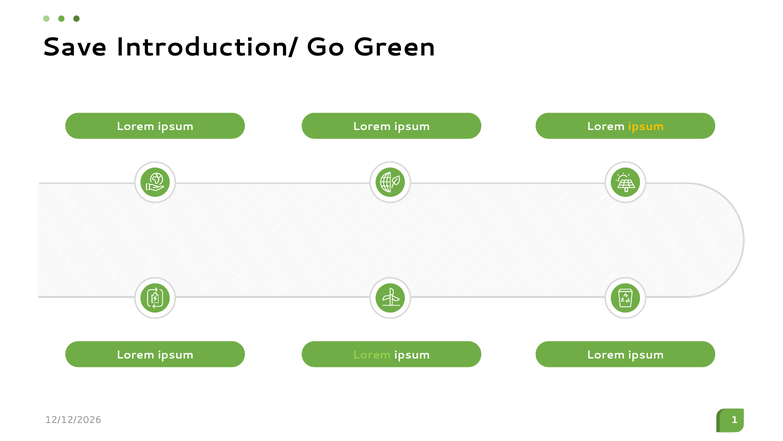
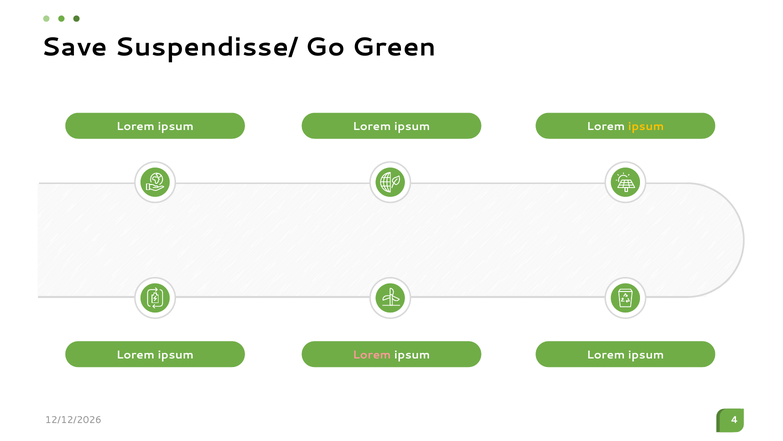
Introduction/: Introduction/ -> Suspendisse/
Lorem at (372, 354) colour: light green -> pink
1: 1 -> 4
